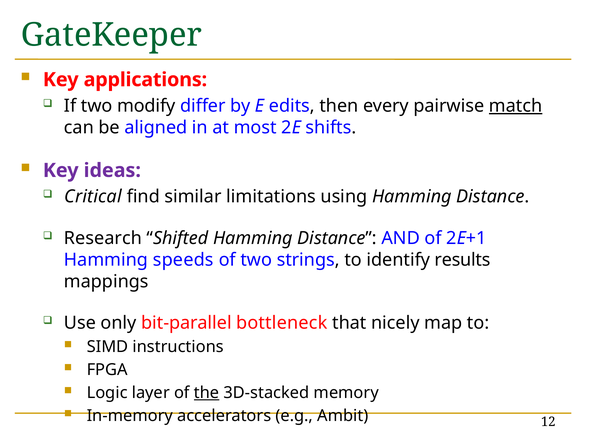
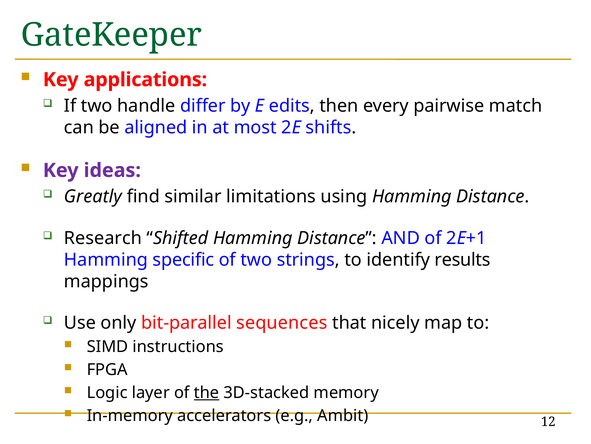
modify: modify -> handle
match underline: present -> none
Critical: Critical -> Greatly
speeds: speeds -> specific
bottleneck: bottleneck -> sequences
